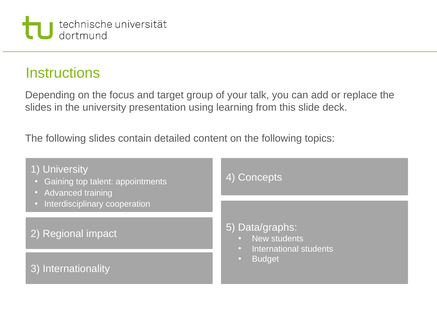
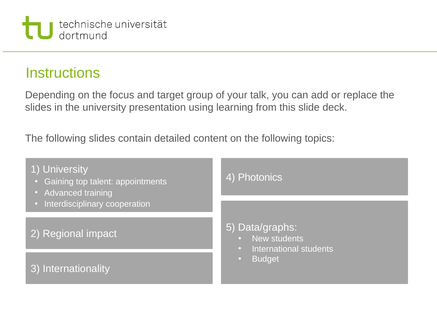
Concepts: Concepts -> Photonics
